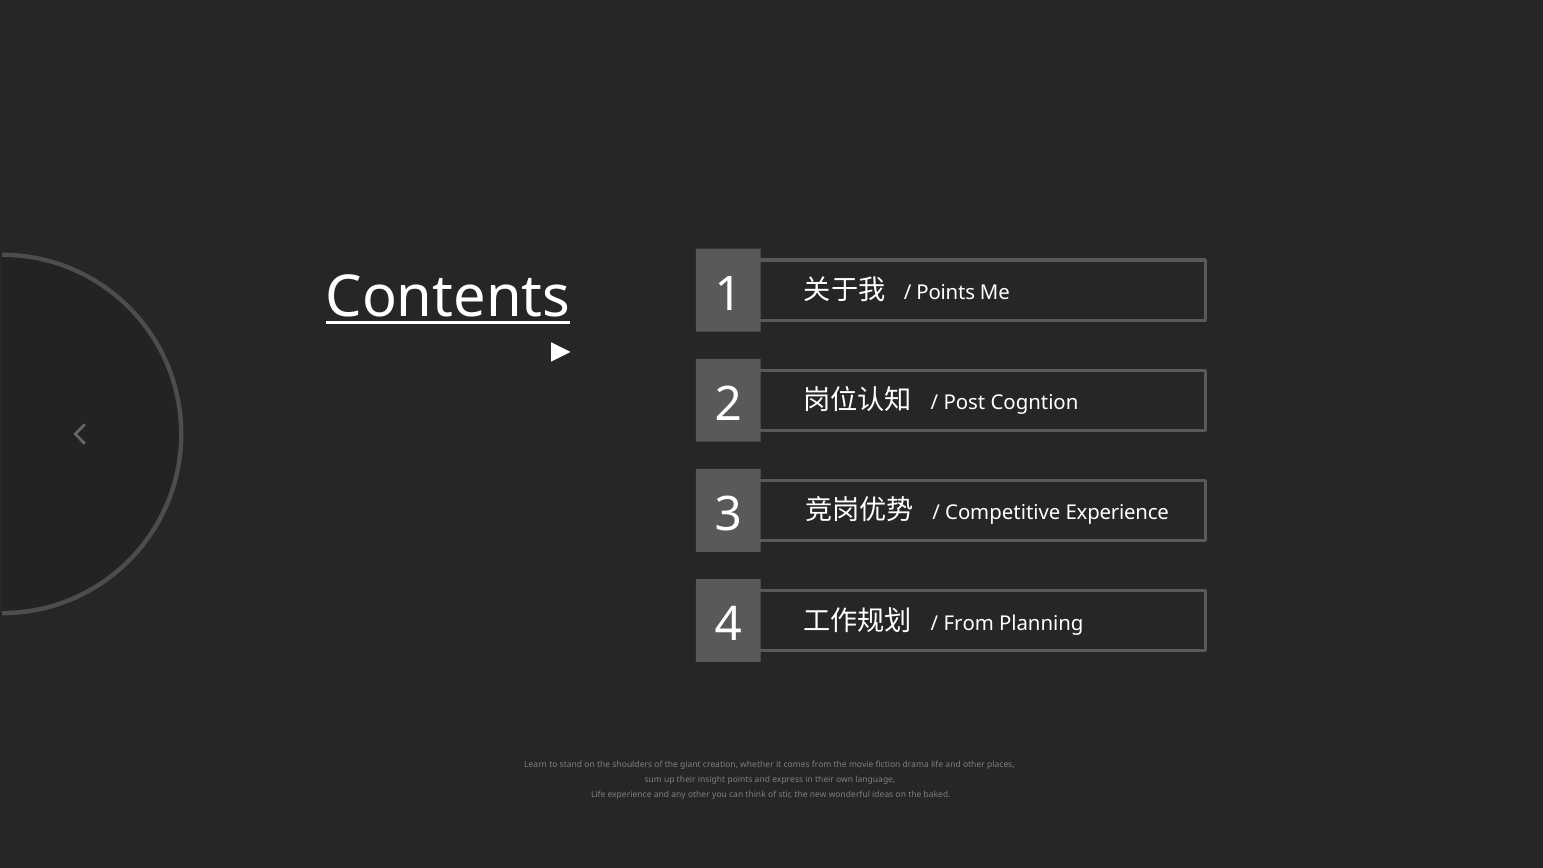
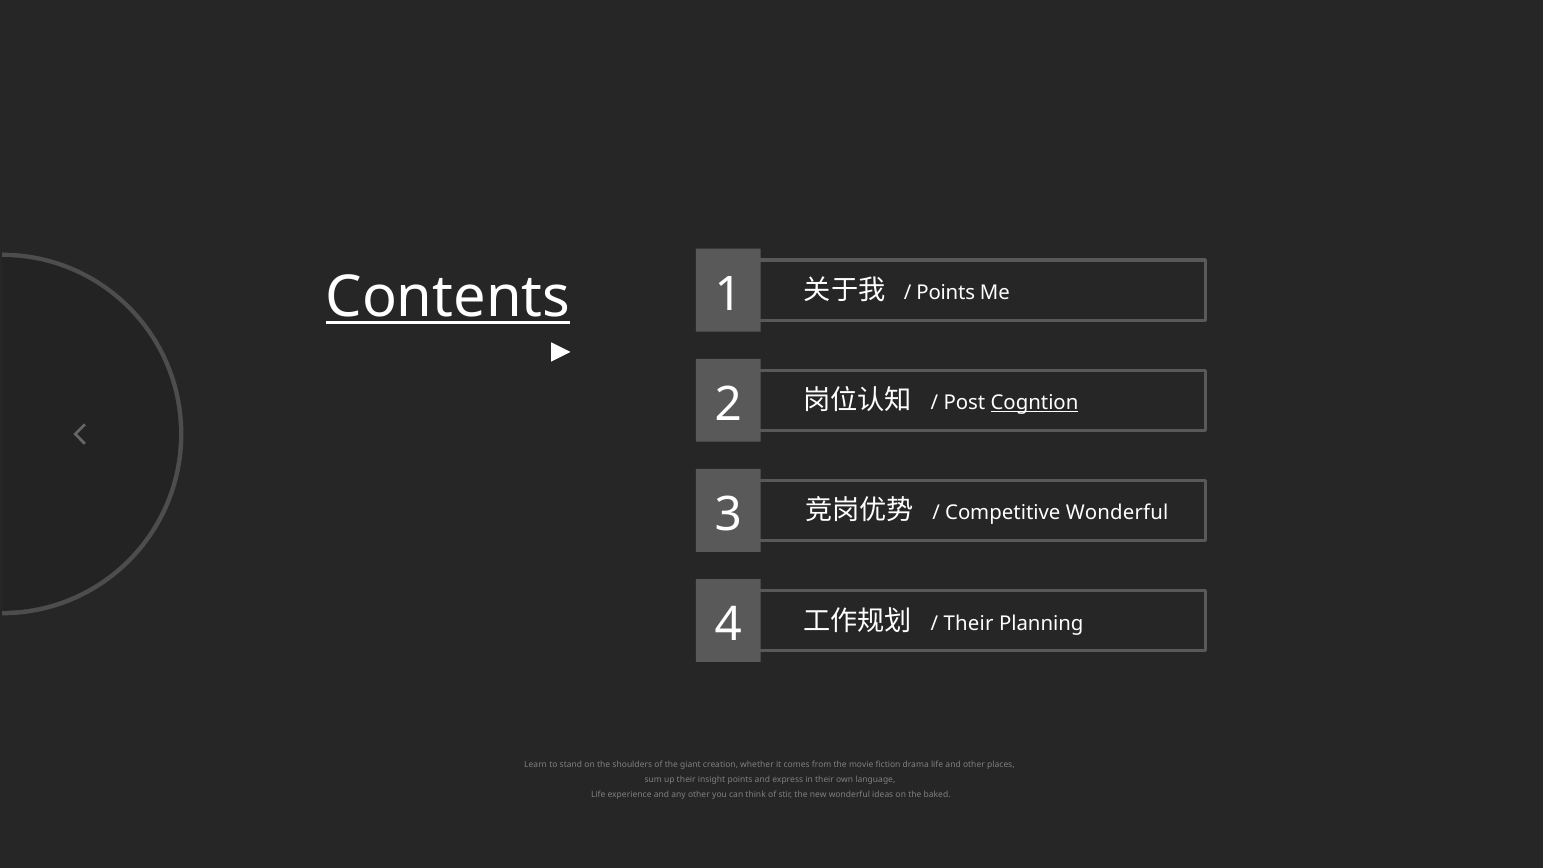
Cogntion underline: none -> present
Competitive Experience: Experience -> Wonderful
From at (969, 623): From -> Their
